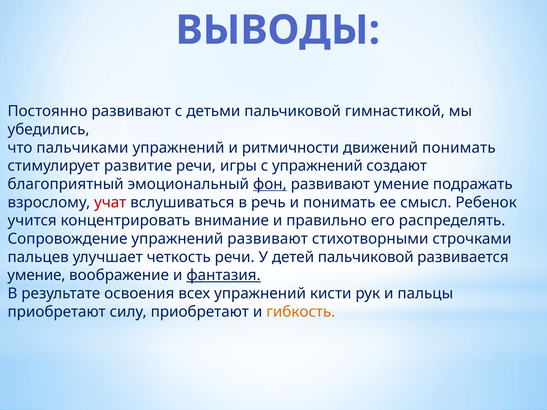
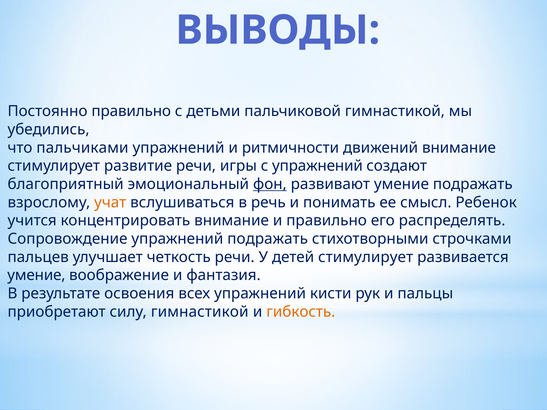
Постоянно развивают: развивают -> правильно
движений понимать: понимать -> внимание
учат colour: red -> orange
упражнений развивают: развивают -> подражать
детей пальчиковой: пальчиковой -> стимулирует
фантазия underline: present -> none
силу приобретают: приобретают -> гимнастикой
